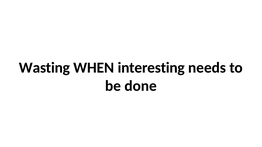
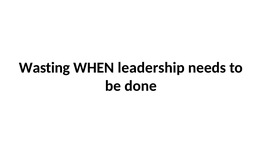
interesting: interesting -> leadership
